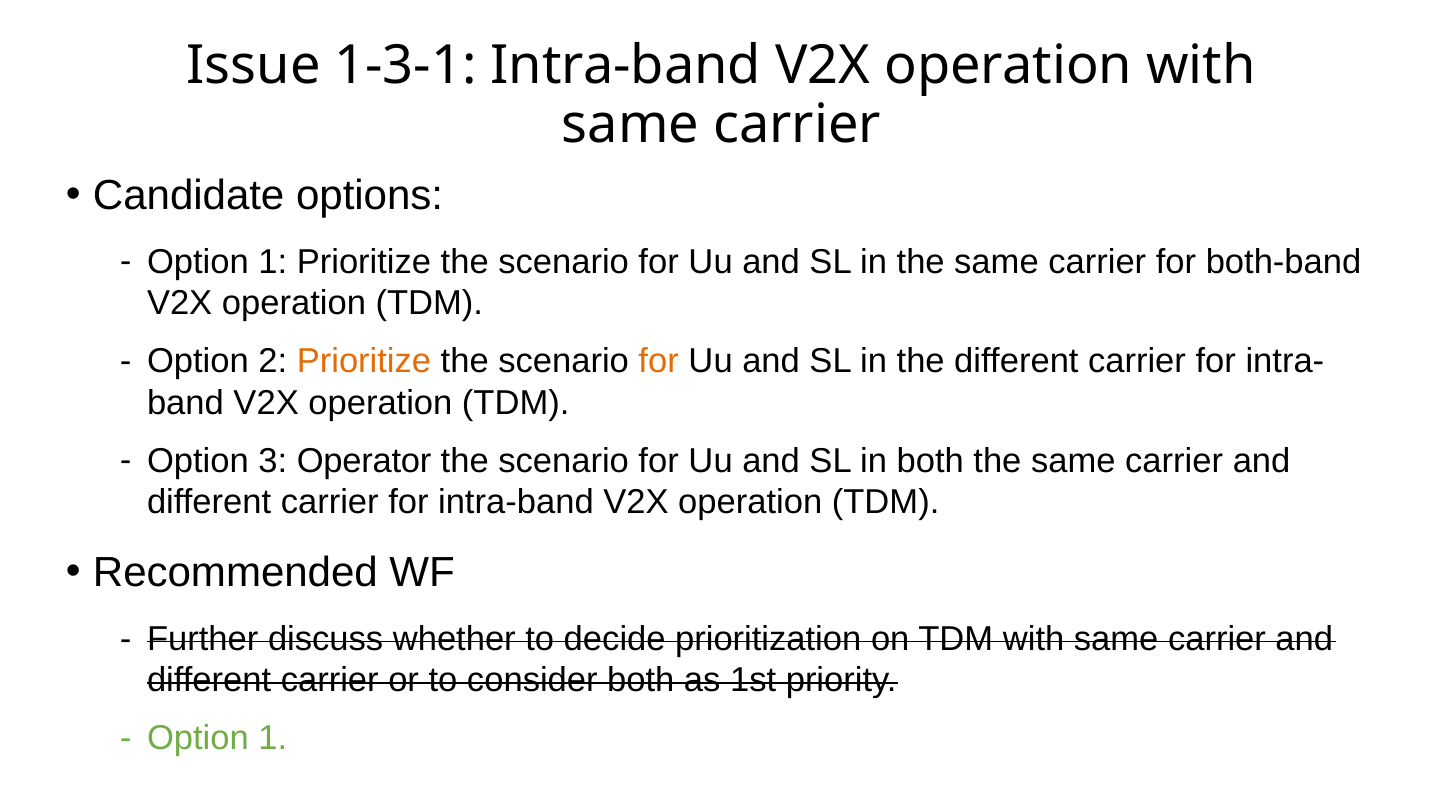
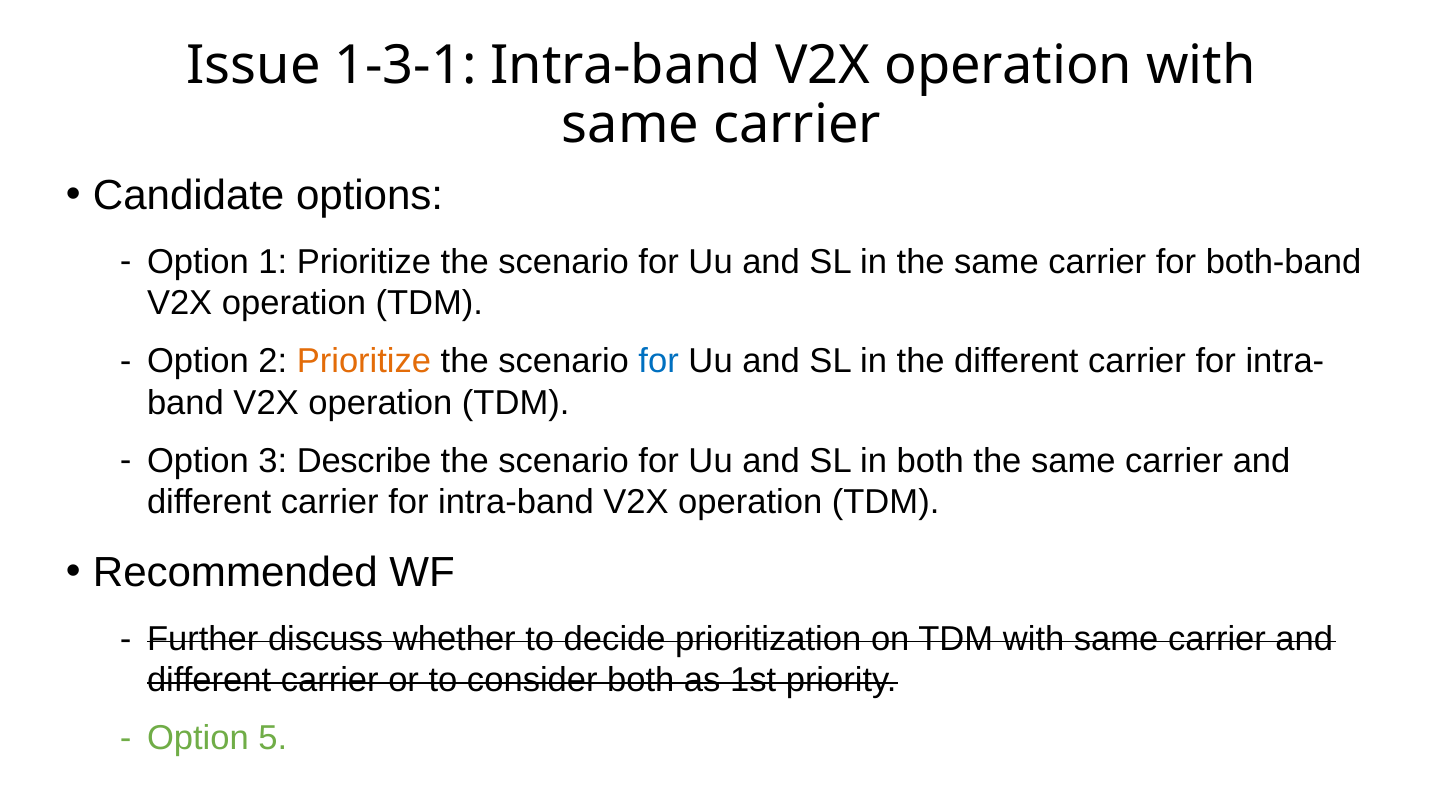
for at (659, 362) colour: orange -> blue
Operator: Operator -> Describe
1 at (273, 739): 1 -> 5
